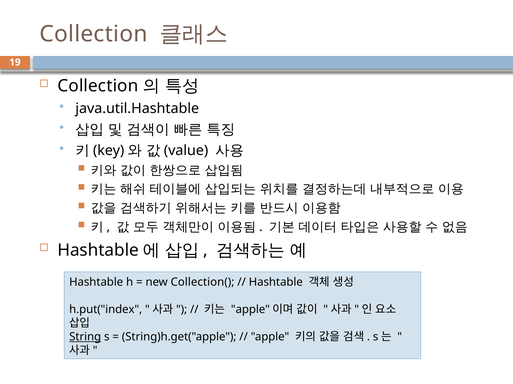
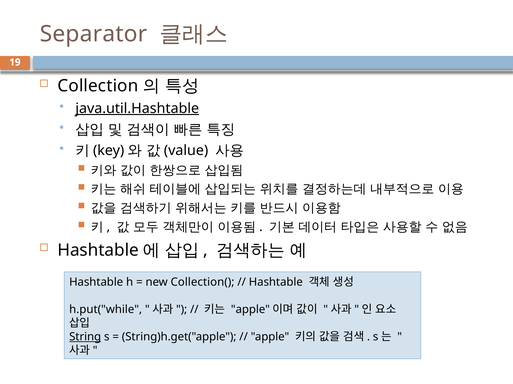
Collection at (94, 34): Collection -> Separator
java.util.Hashtable underline: none -> present
h.put("index: h.put("index -> h.put("while
